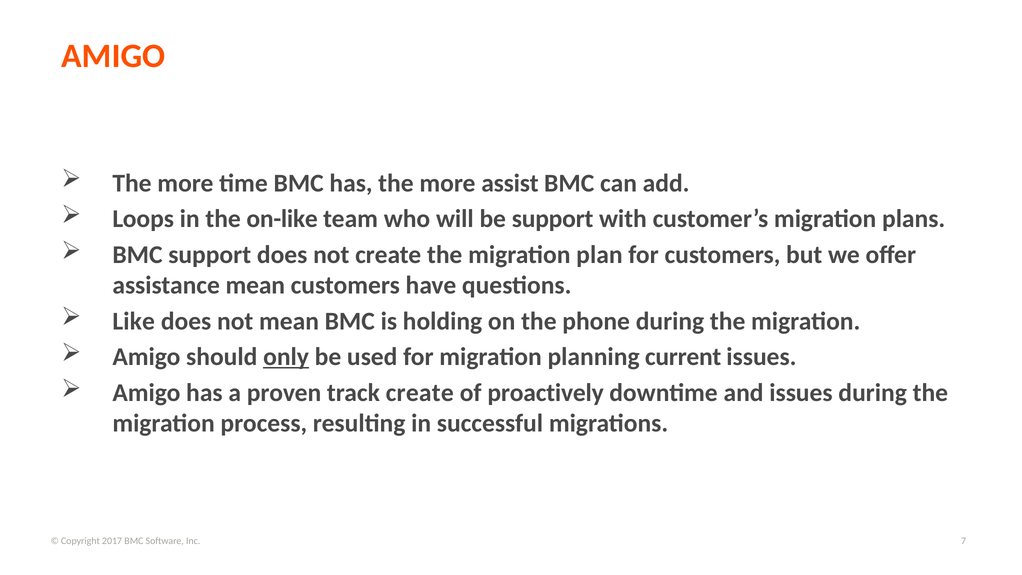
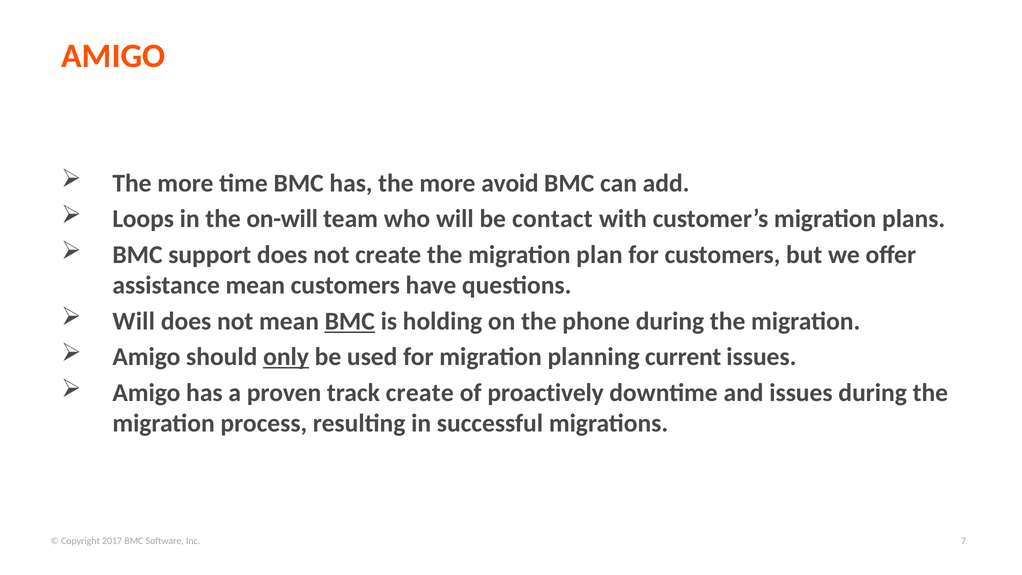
assist: assist -> avoid
on-like: on-like -> on-will
be support: support -> contact
Like at (134, 321): Like -> Will
BMC at (350, 321) underline: none -> present
